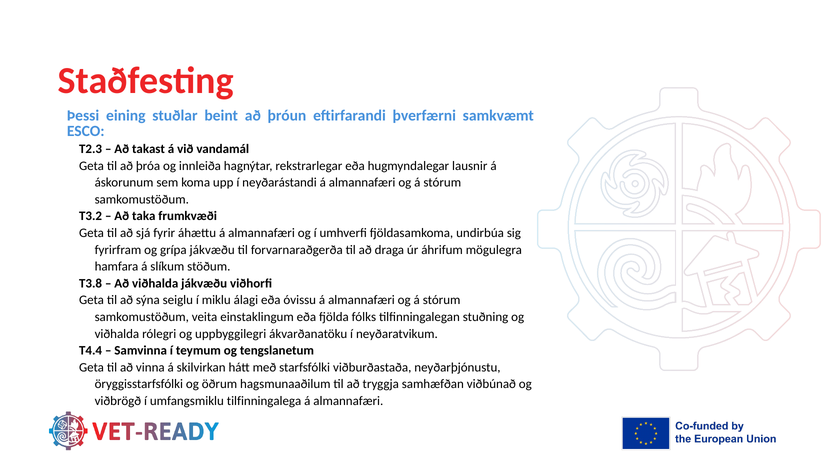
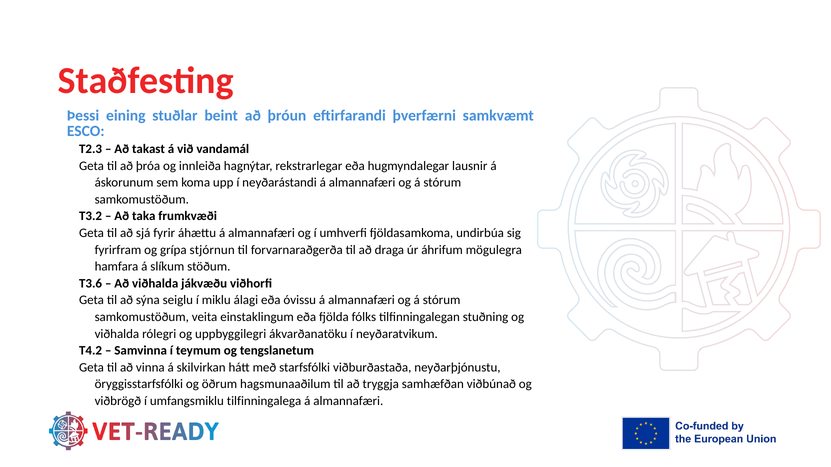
grípa jákvæðu: jákvæðu -> stjórnun
T3.8: T3.8 -> T3.6
T4.4: T4.4 -> T4.2
